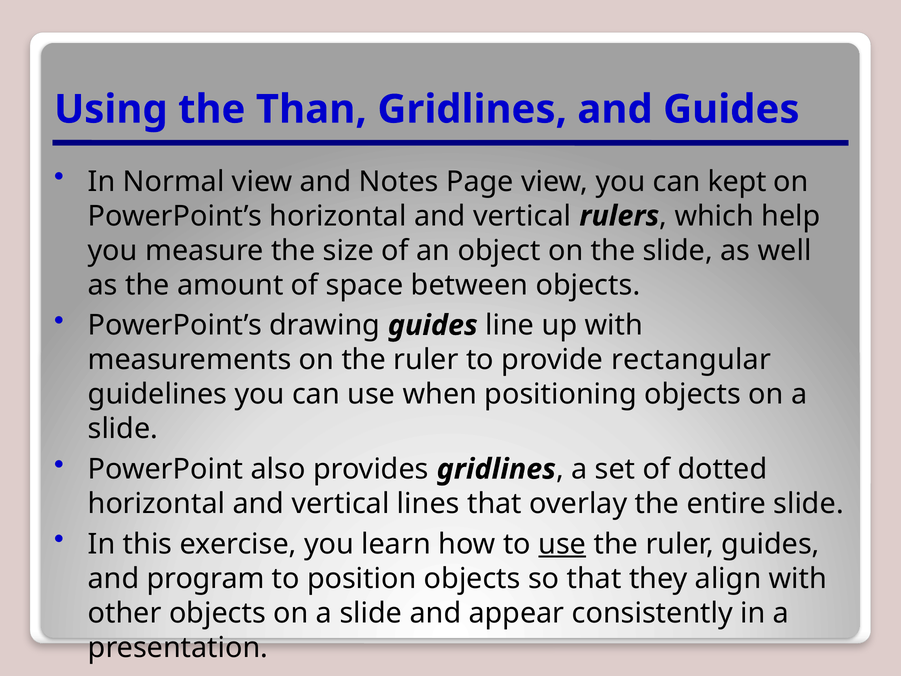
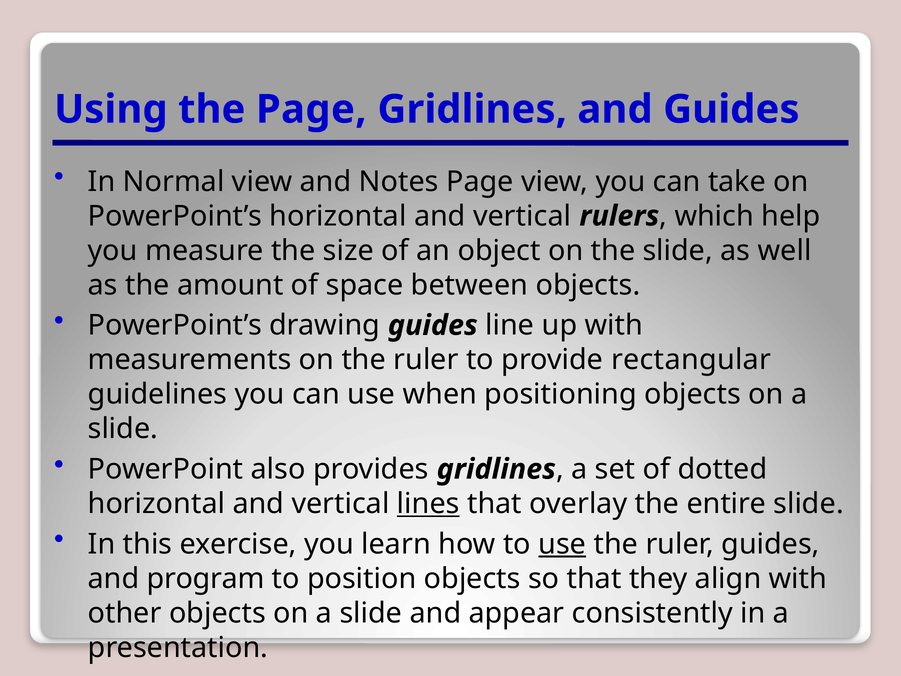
the Than: Than -> Page
kept: kept -> take
lines underline: none -> present
